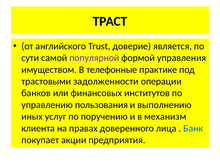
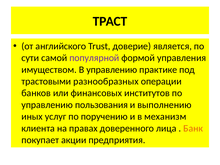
В телефонные: телефонные -> управлению
задолженности: задолженности -> разнообразных
Банк colour: blue -> orange
